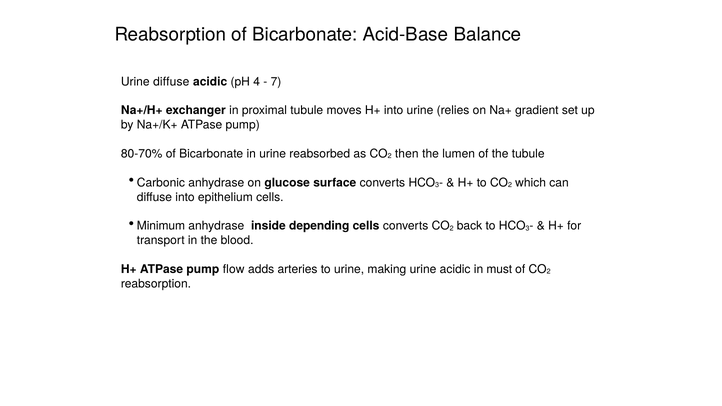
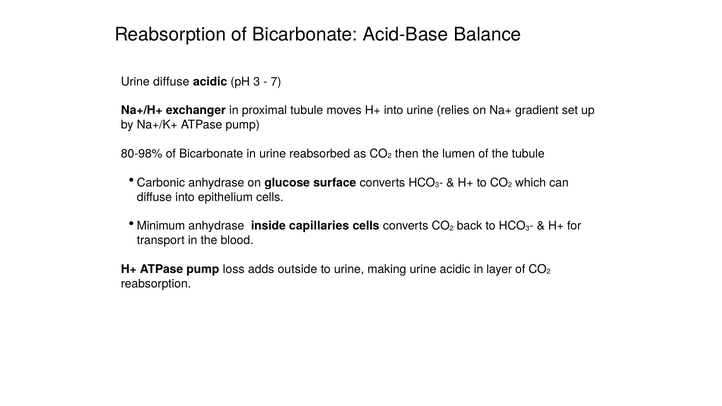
pH 4: 4 -> 3
80-70%: 80-70% -> 80-98%
depending: depending -> capillaries
flow: flow -> loss
arteries: arteries -> outside
must: must -> layer
